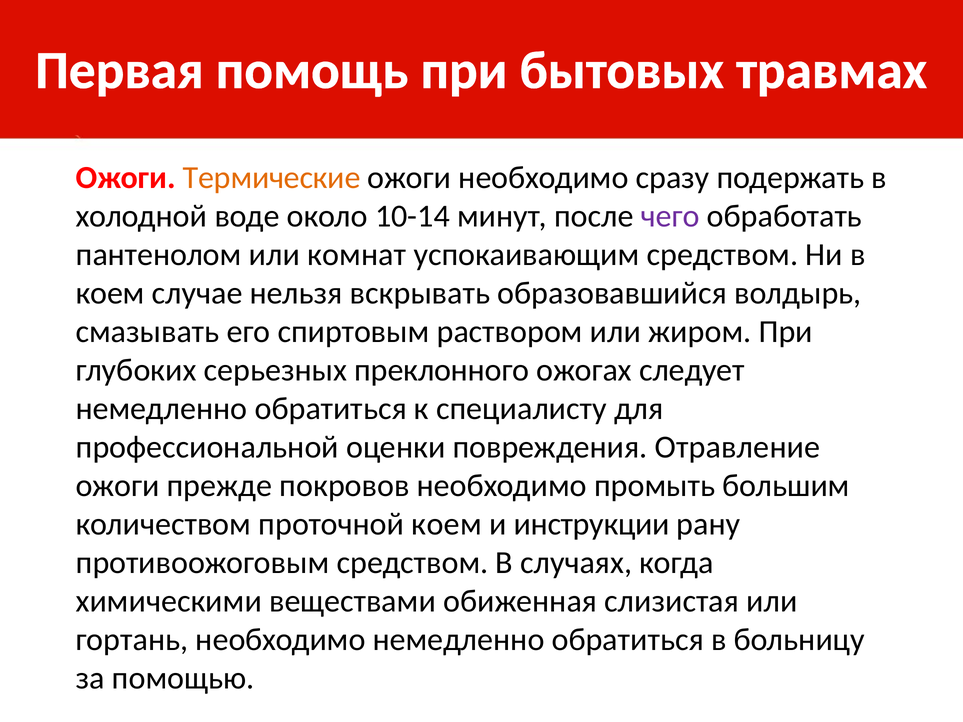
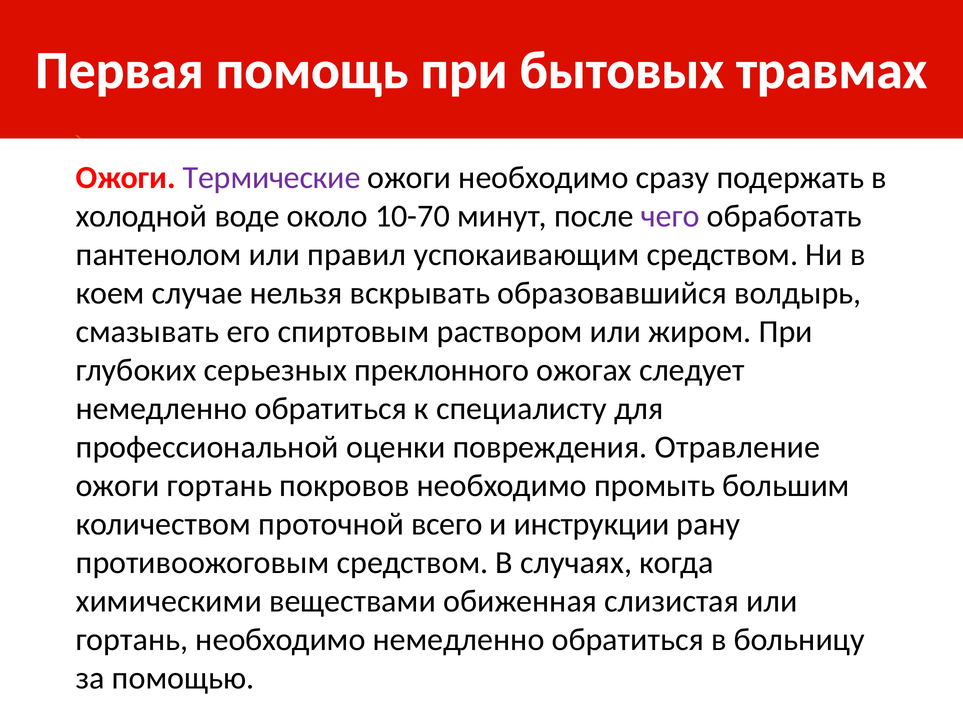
Термические colour: orange -> purple
10-14: 10-14 -> 10-70
комнат: комнат -> правил
ожоги прежде: прежде -> гортань
проточной коем: коем -> всего
